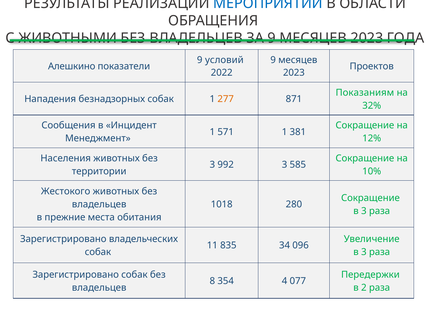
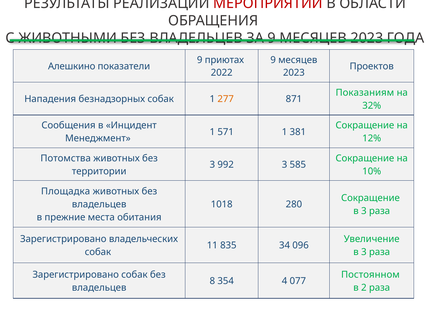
МЕРОПРИЯТИЙ colour: blue -> red
условий: условий -> приютах
Населения: Населения -> Потомства
Жестокого: Жестокого -> Площадка
Передержки: Передержки -> Постоянном
